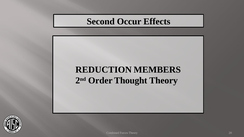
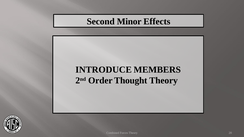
Occur: Occur -> Minor
REDUCTION: REDUCTION -> INTRODUCE
